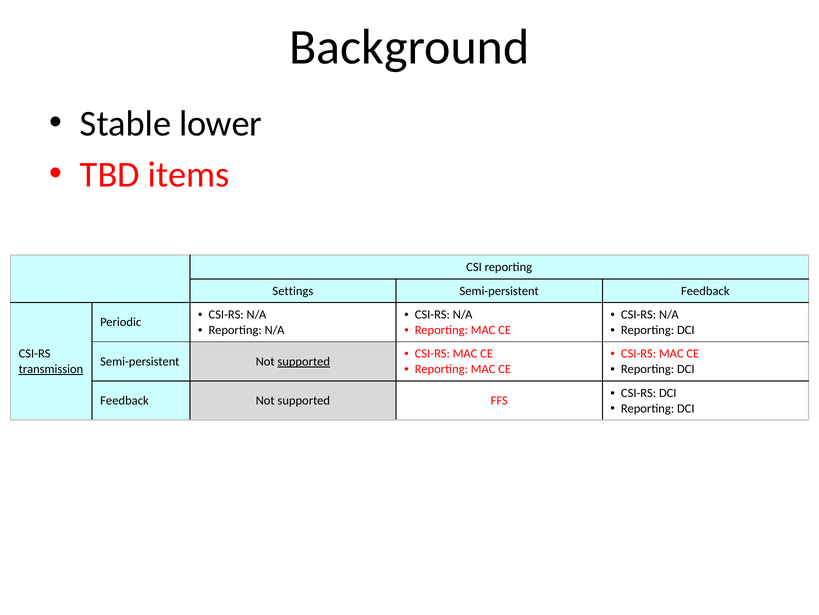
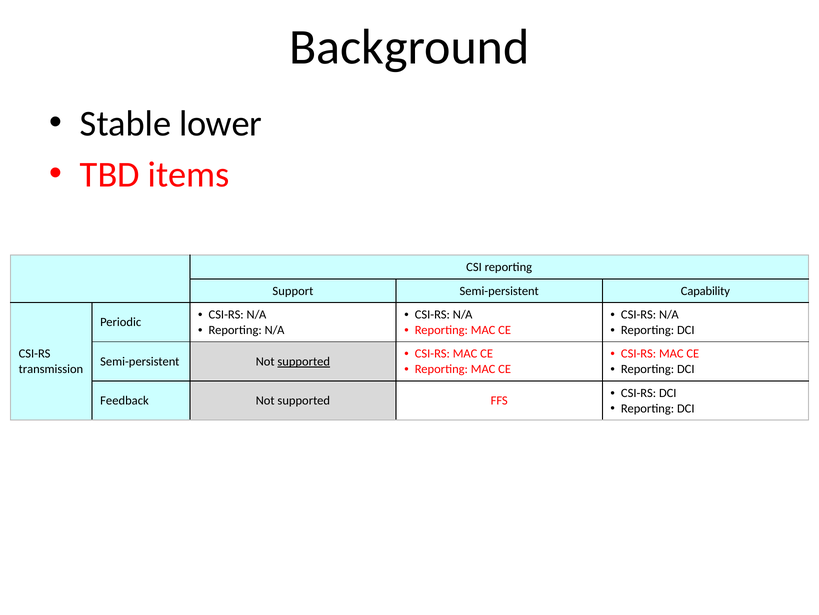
Settings: Settings -> Support
Semi-persistent Feedback: Feedback -> Capability
transmission underline: present -> none
